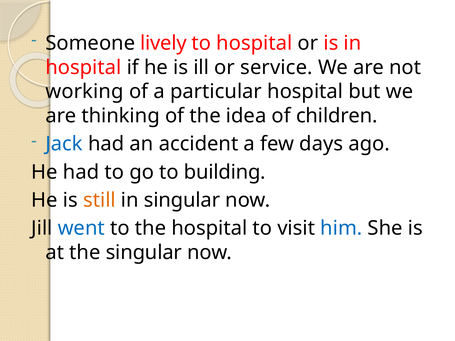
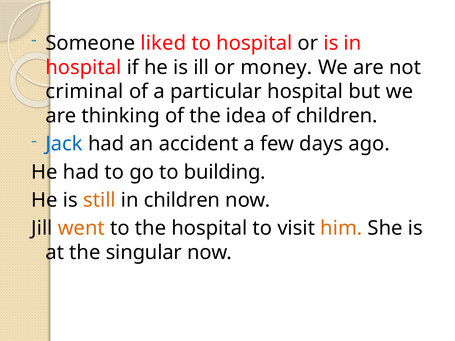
lively: lively -> liked
service: service -> money
working: working -> criminal
in singular: singular -> children
went colour: blue -> orange
him colour: blue -> orange
